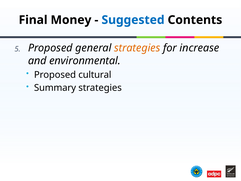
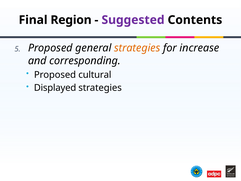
Money: Money -> Region
Suggested colour: blue -> purple
environmental: environmental -> corresponding
Summary: Summary -> Displayed
